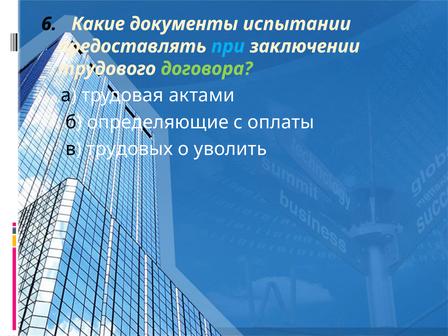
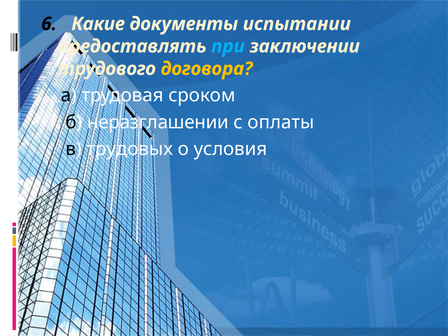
договора colour: light green -> yellow
актами: актами -> сроком
определяющие: определяющие -> неразглашении
уволить: уволить -> условия
